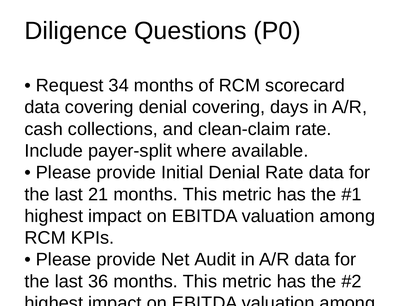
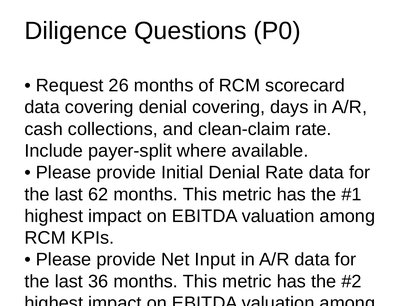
34: 34 -> 26
21: 21 -> 62
Audit: Audit -> Input
